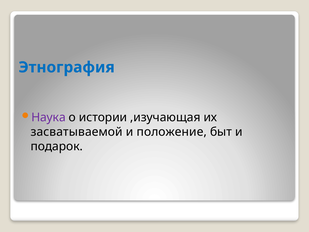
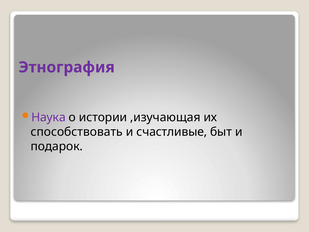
Этнография colour: blue -> purple
засватываемой: засватываемой -> способствовать
положение: положение -> счастливые
